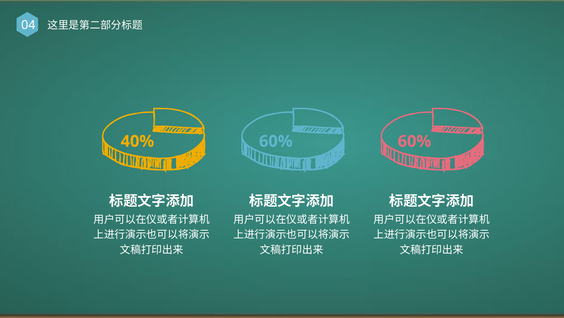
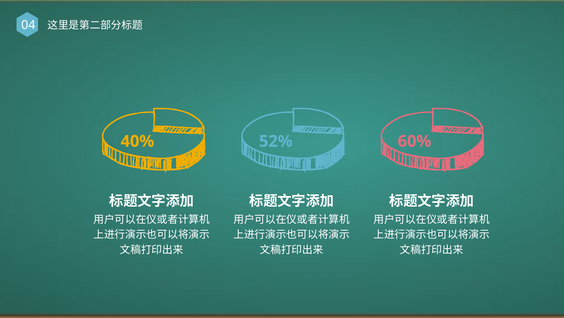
40% 60%: 60% -> 52%
